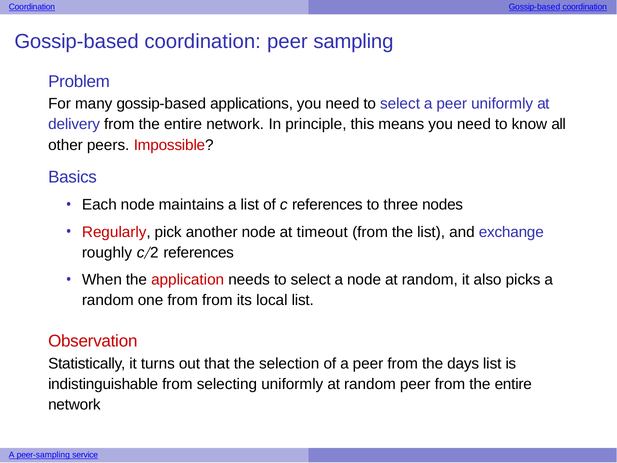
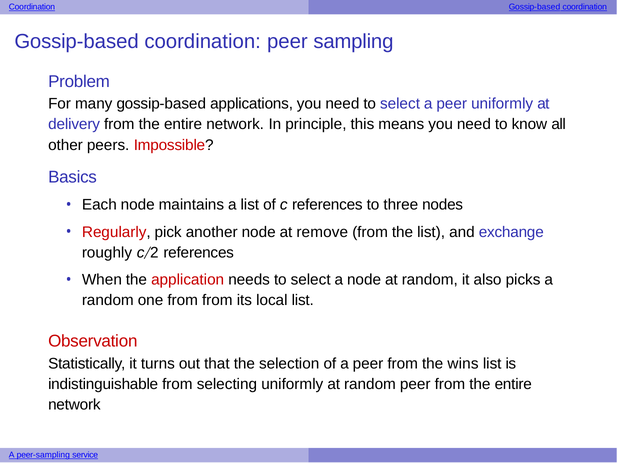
timeout: timeout -> remove
days: days -> wins
